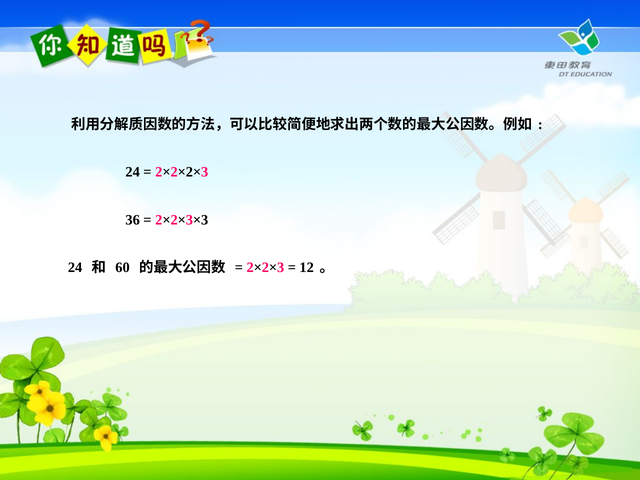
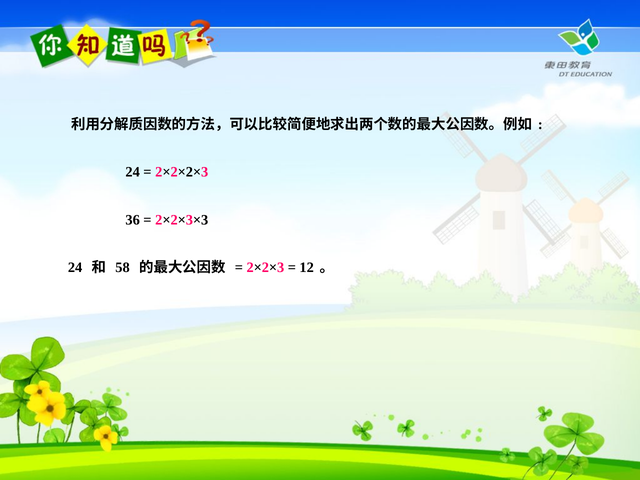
60: 60 -> 58
